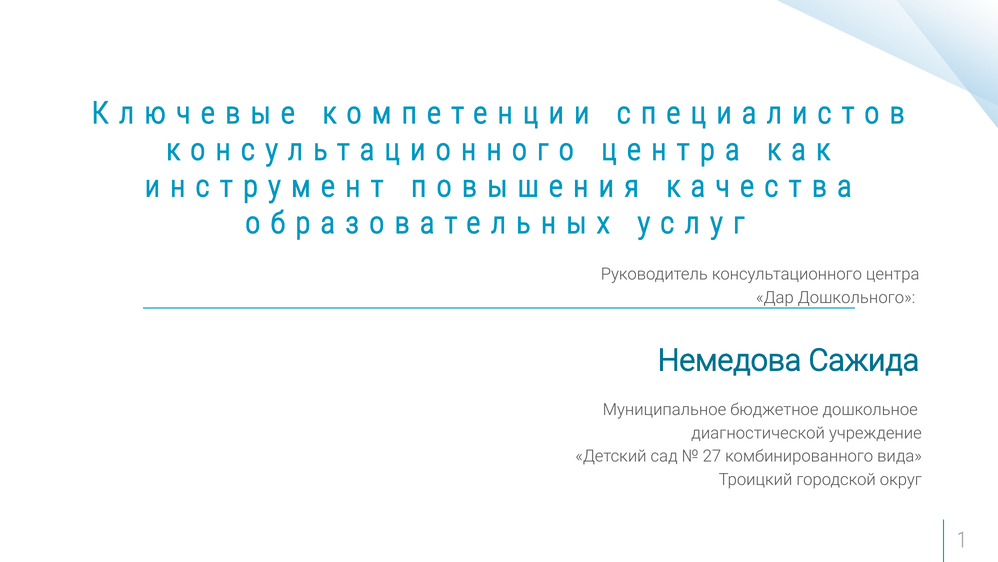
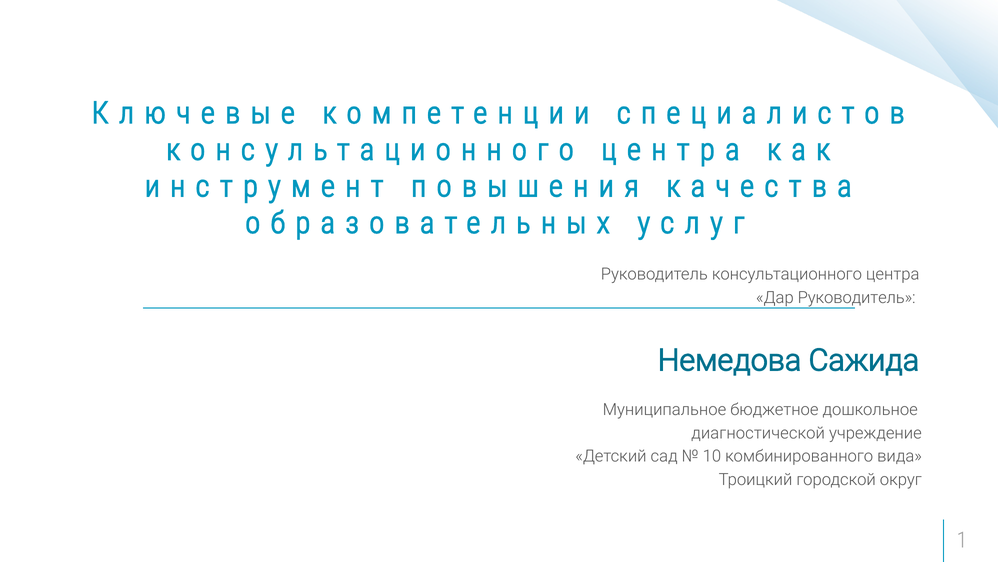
Дар Дошкольного: Дошкольного -> Руководитель
27: 27 -> 10
